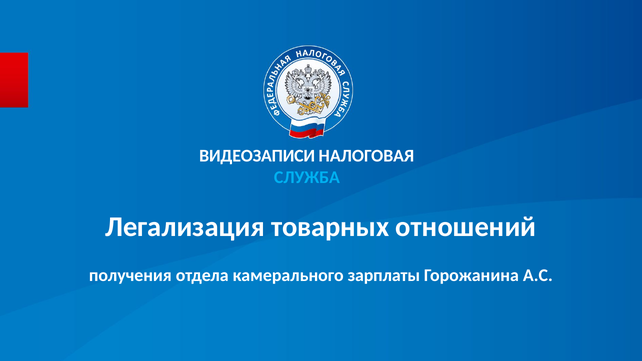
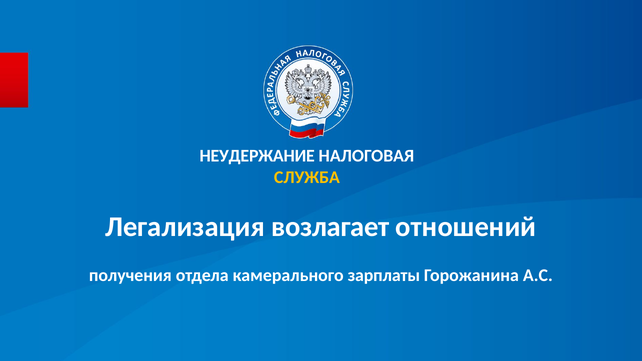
ВИДЕОЗАПИСИ: ВИДЕОЗАПИСИ -> НЕУДЕРЖАНИЕ
СЛУЖБА colour: light blue -> yellow
товарных: товарных -> возлагает
